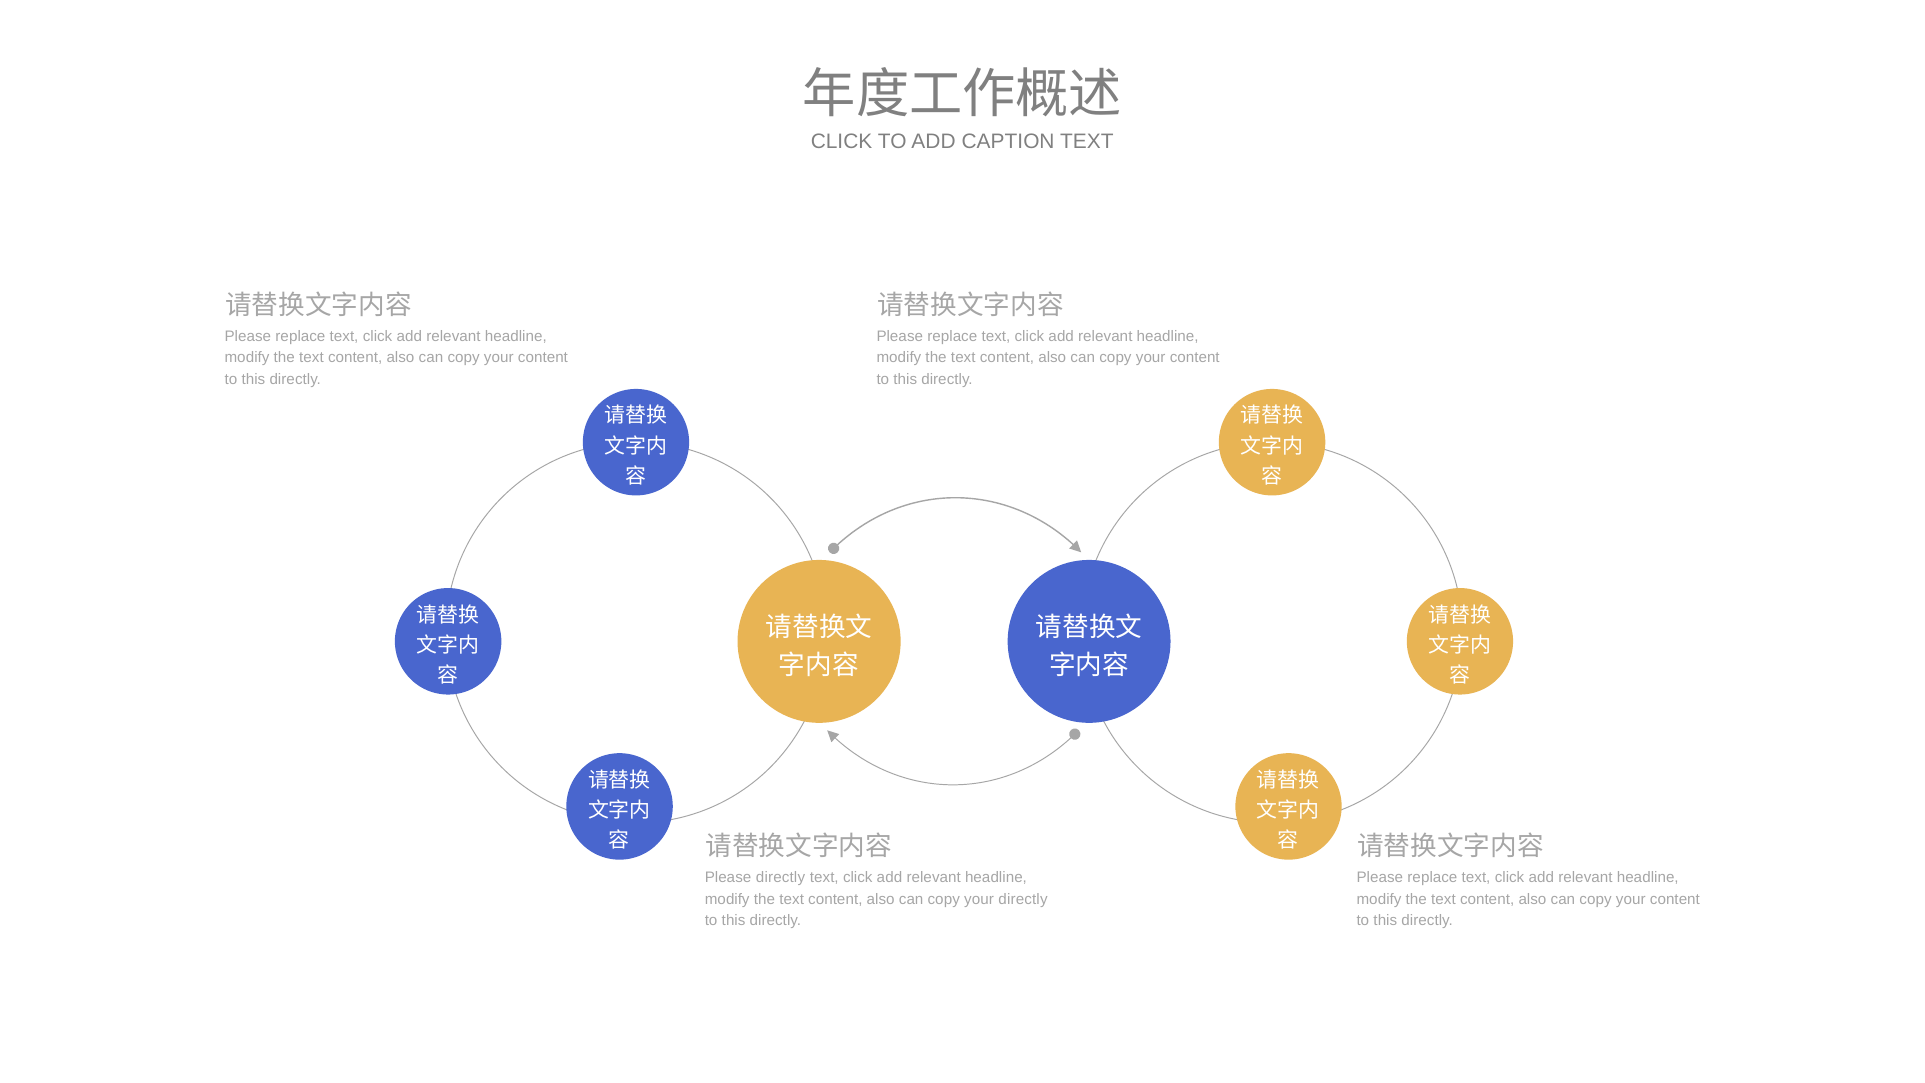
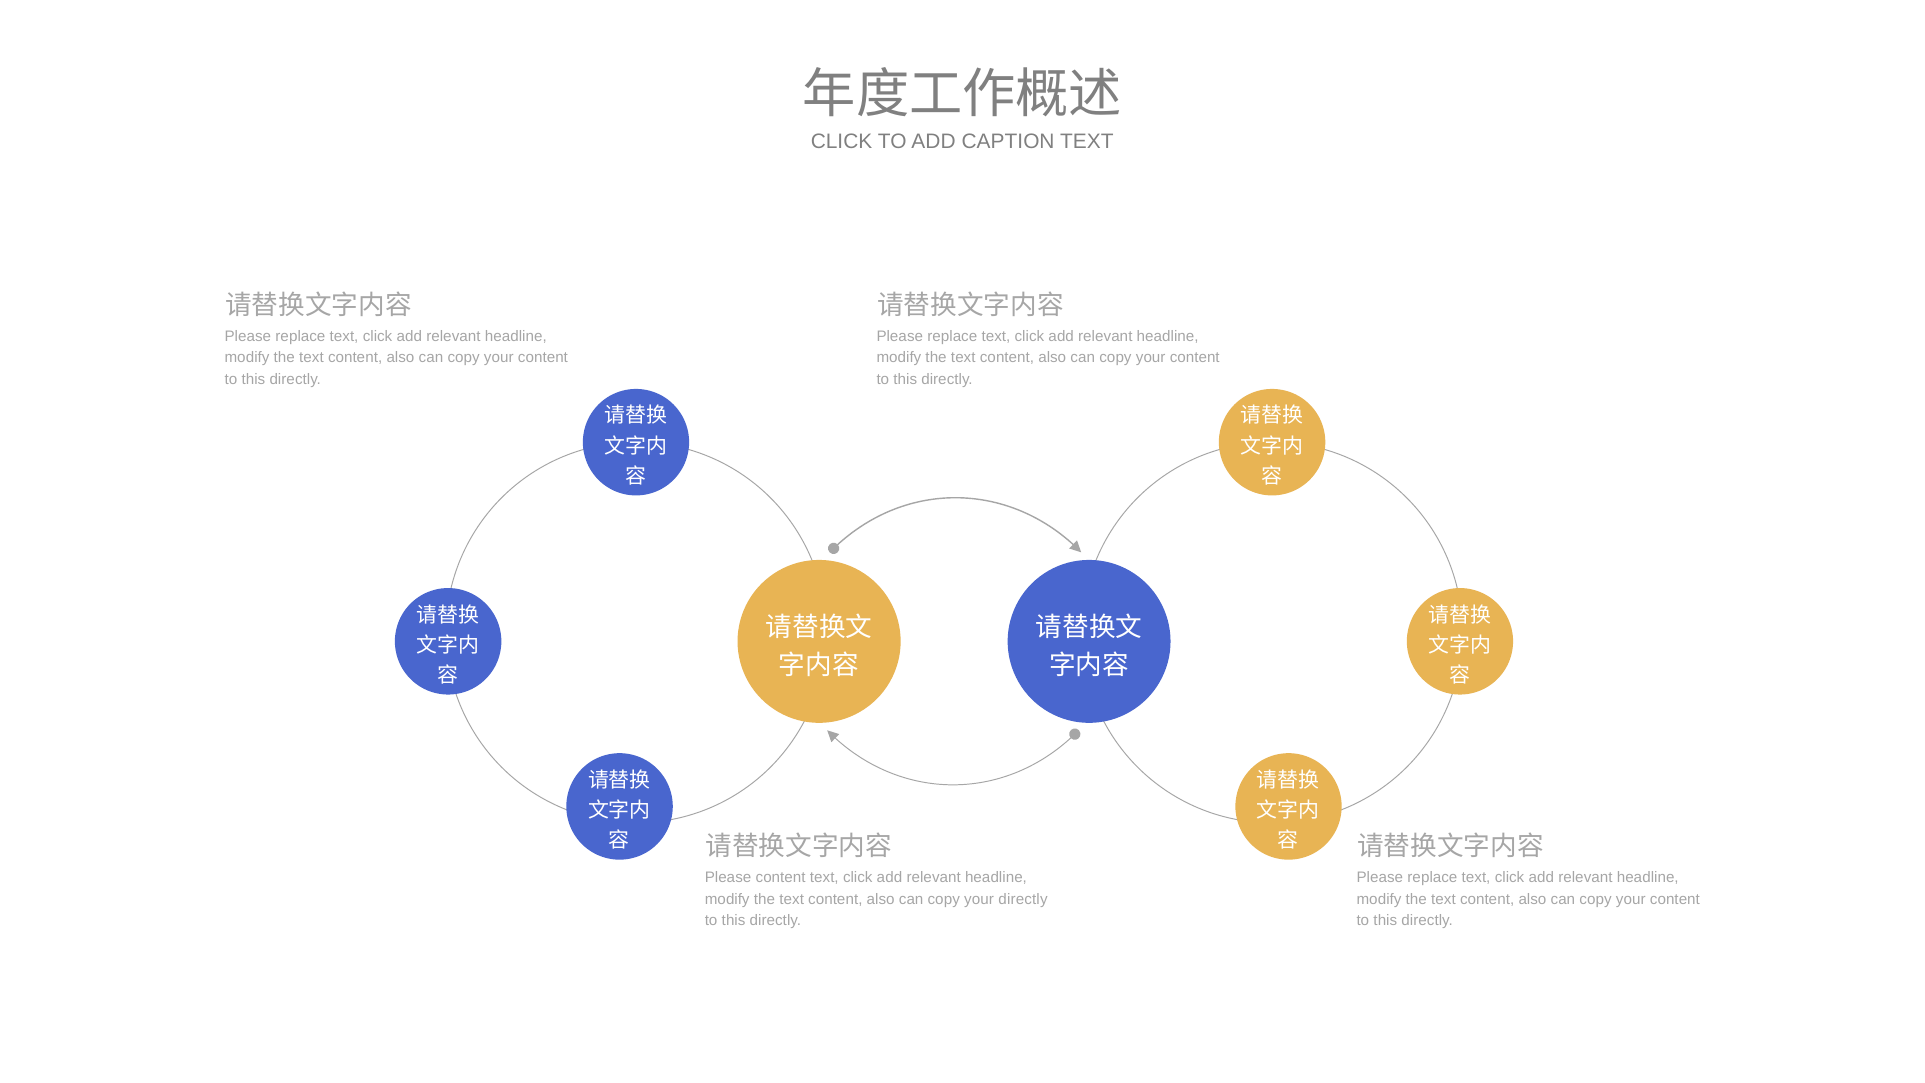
Please directly: directly -> content
